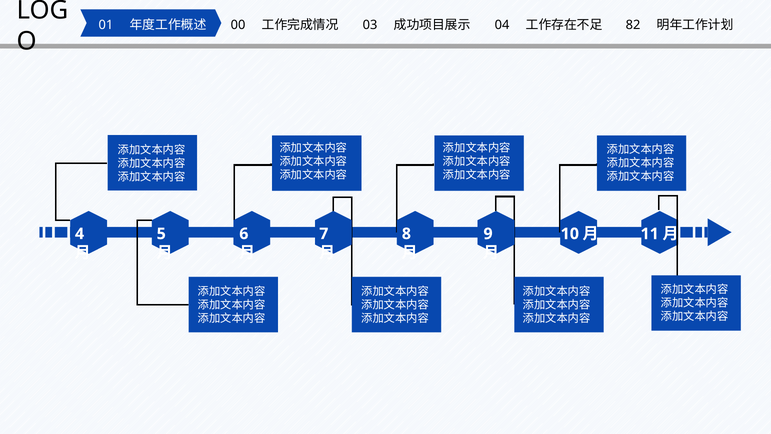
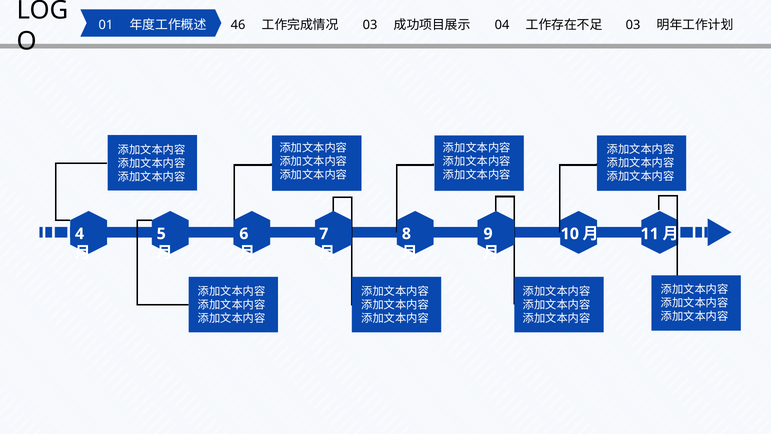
00: 00 -> 46
82 at (633, 25): 82 -> 03
